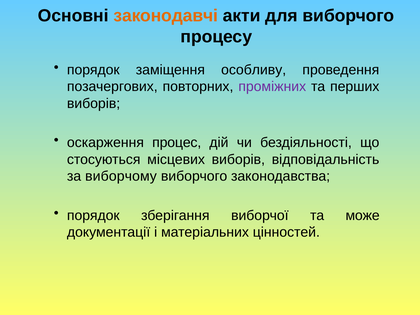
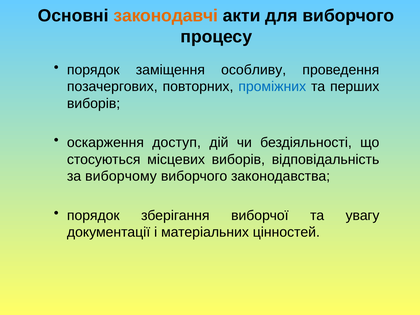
проміжних colour: purple -> blue
процес: процес -> доступ
може: може -> увагу
